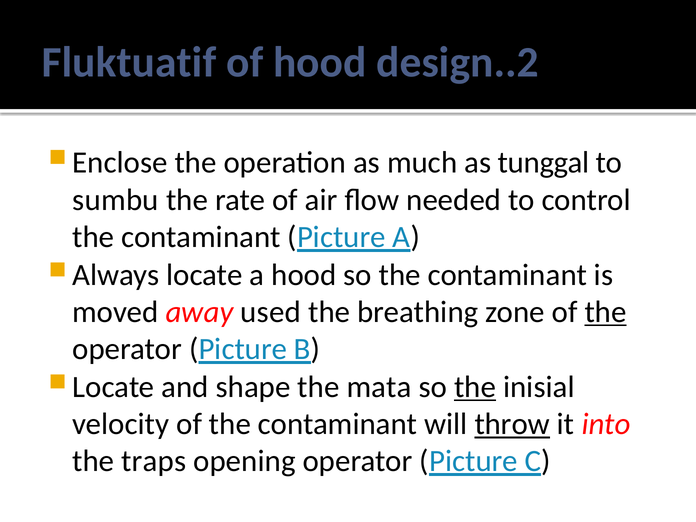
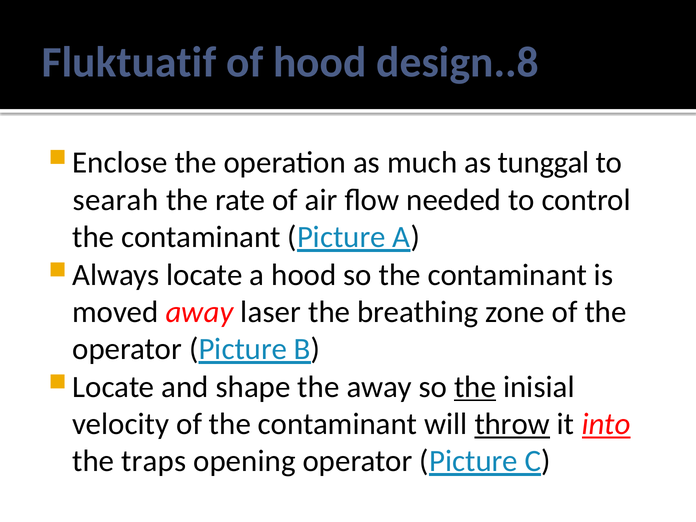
design..2: design..2 -> design..8
sumbu: sumbu -> searah
used: used -> laser
the at (606, 312) underline: present -> none
the mata: mata -> away
into underline: none -> present
